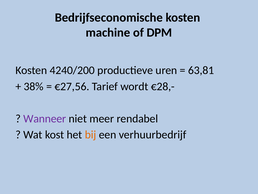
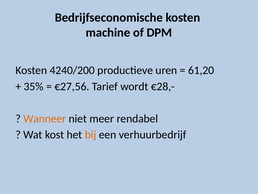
63,81: 63,81 -> 61,20
38%: 38% -> 35%
Wanneer colour: purple -> orange
